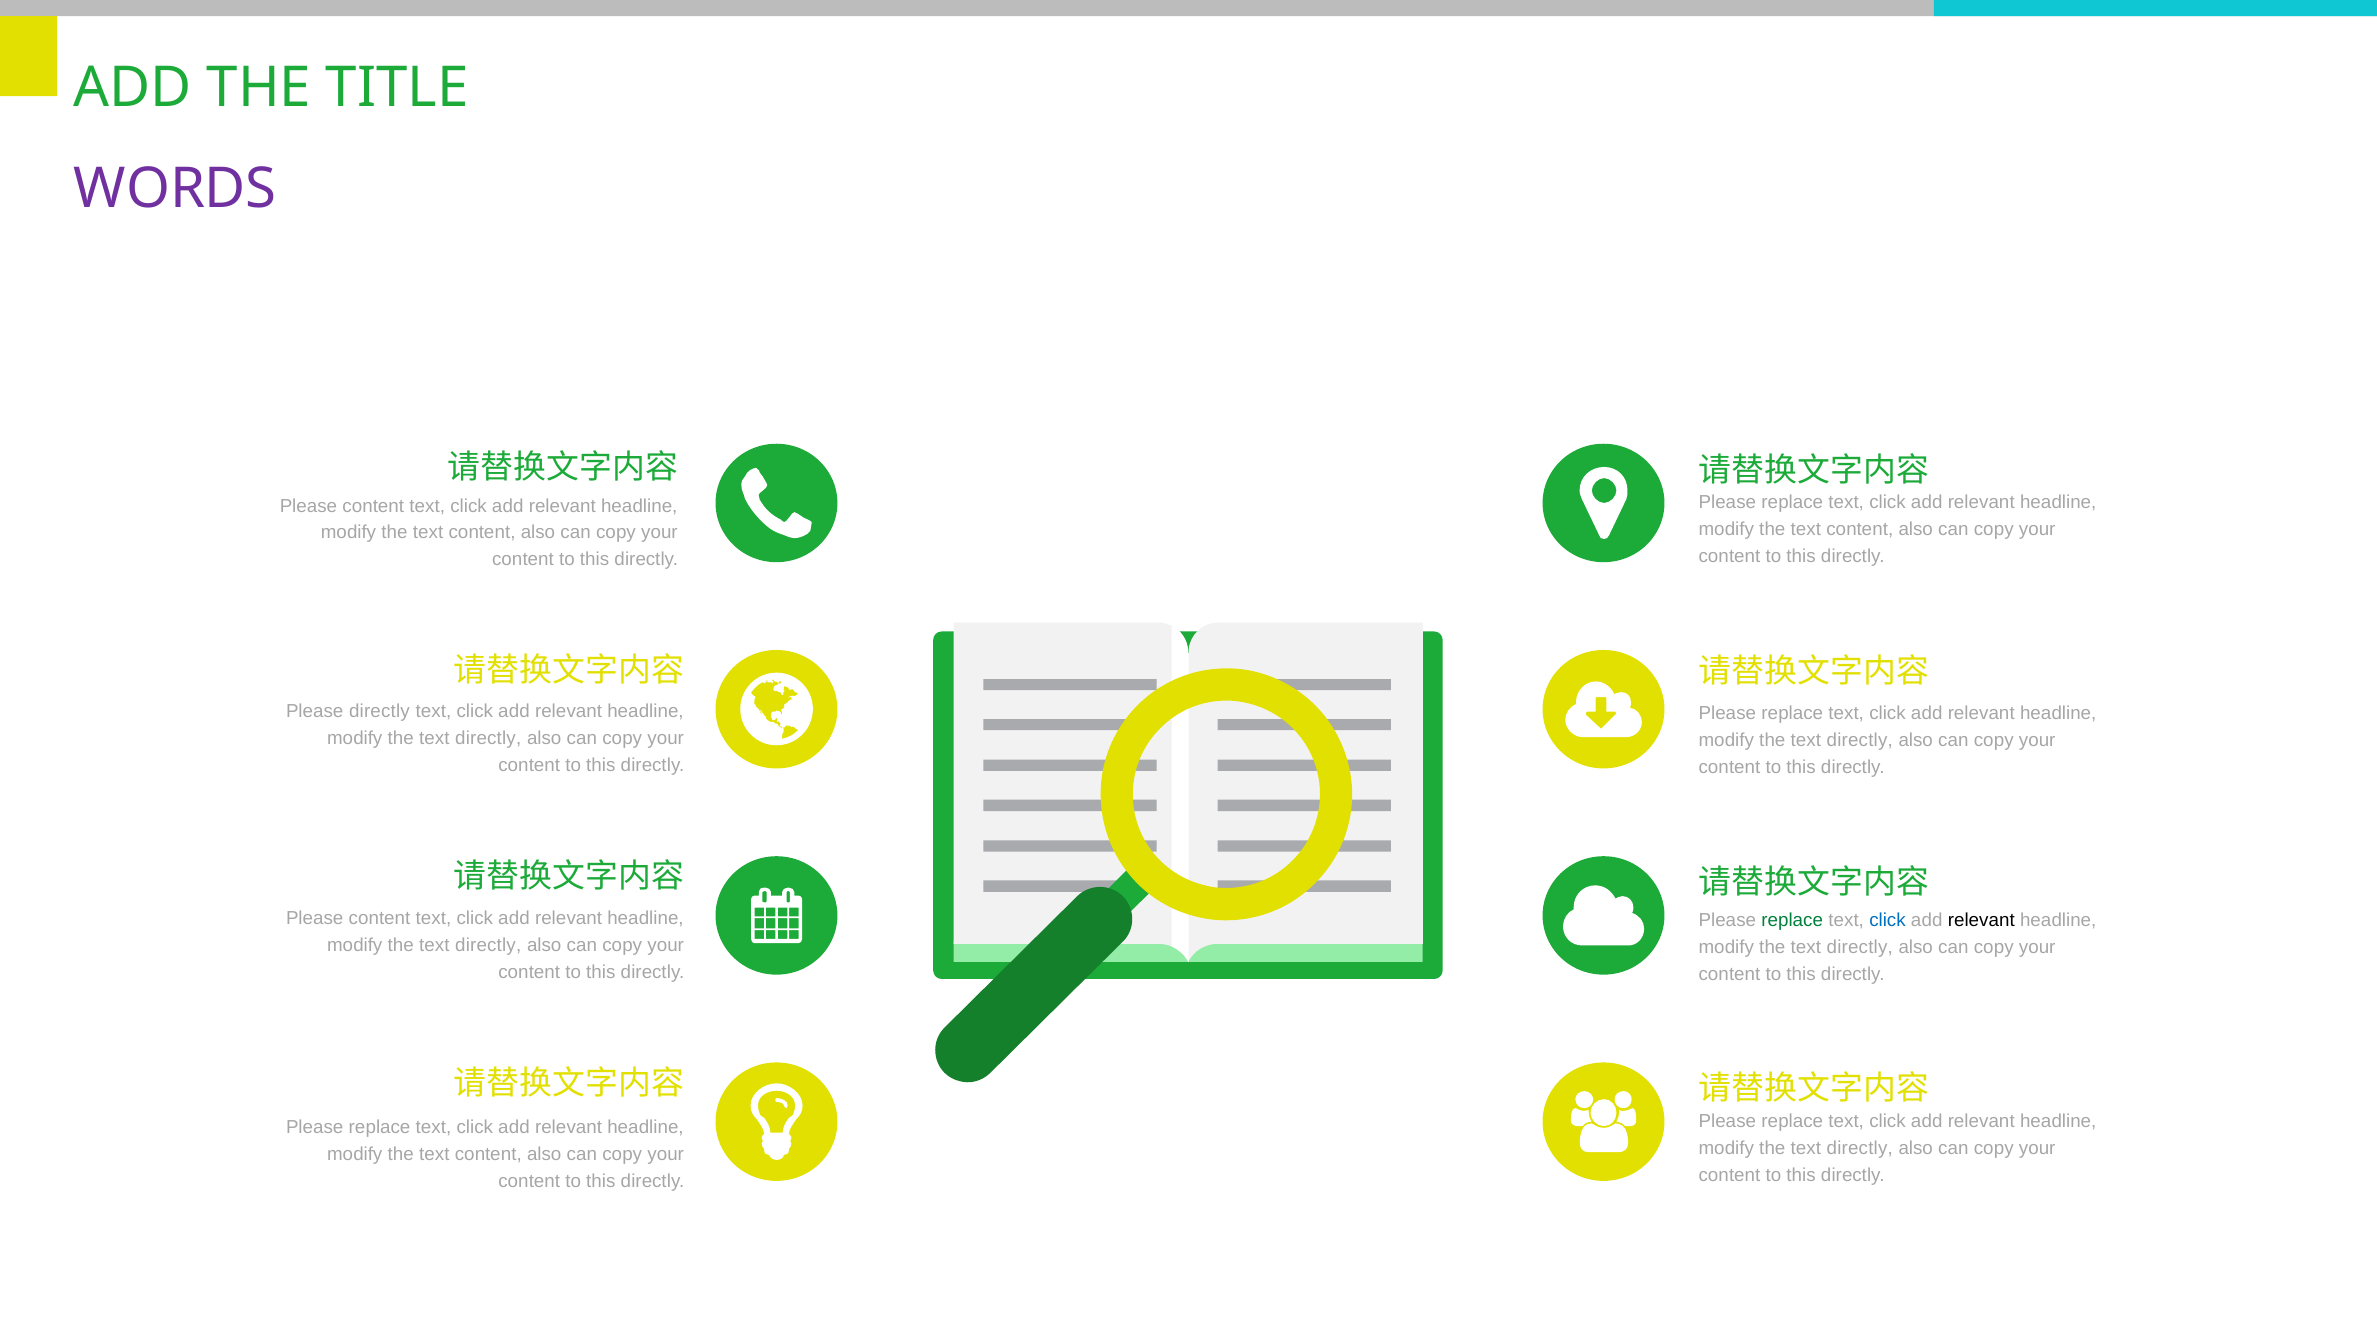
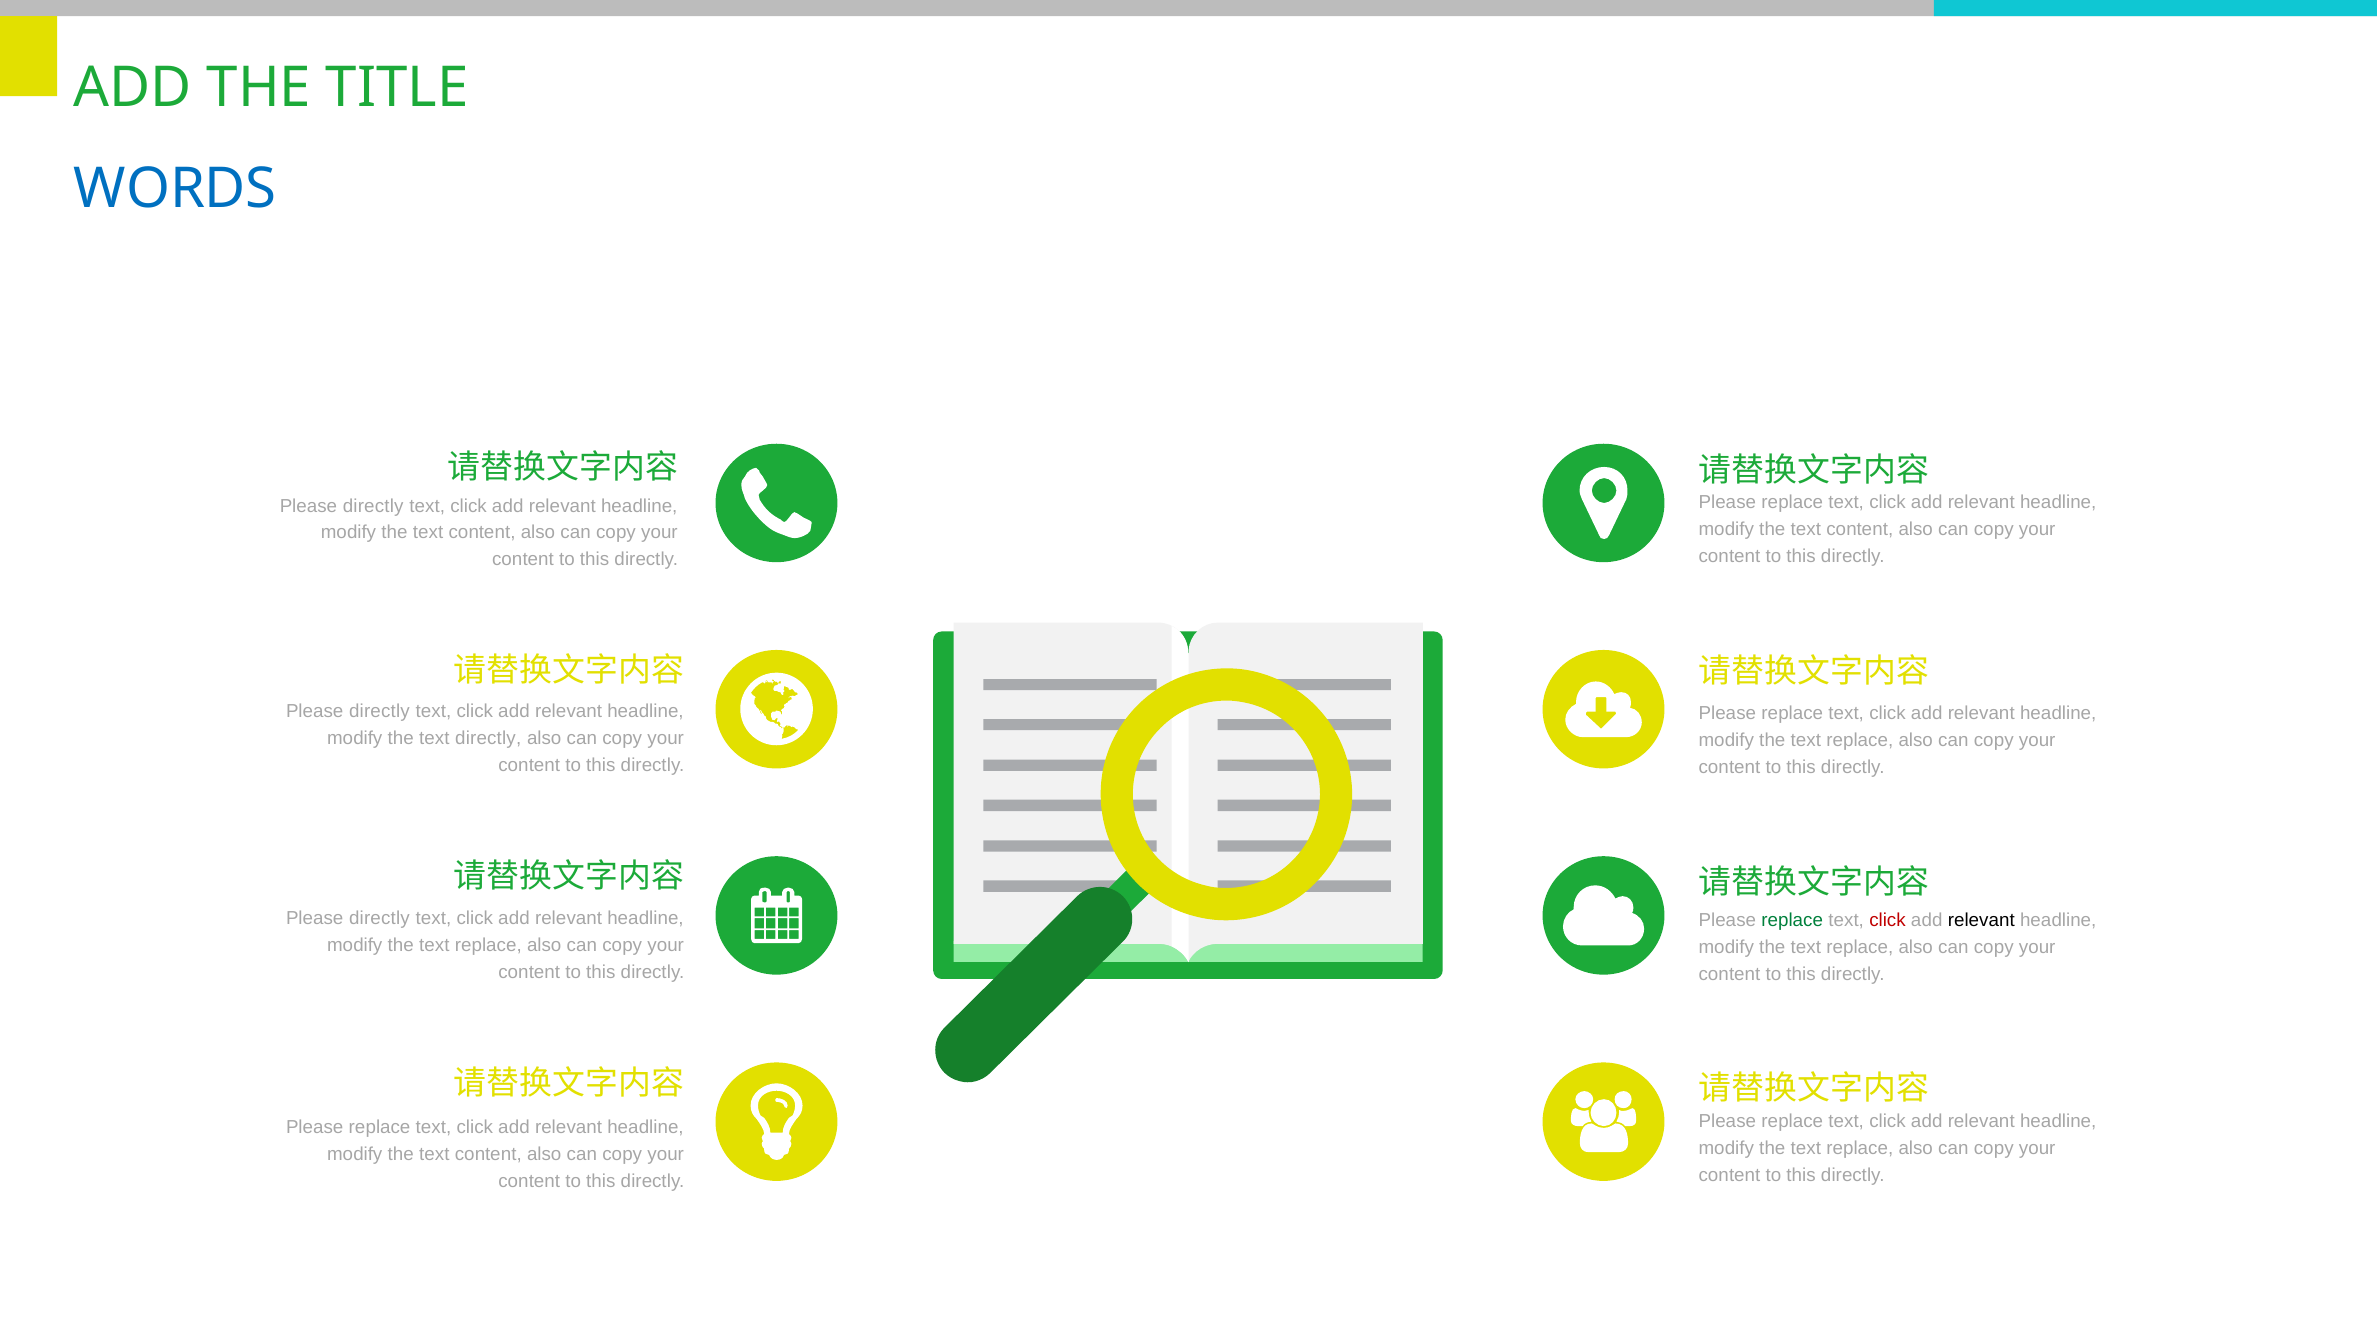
WORDS colour: purple -> blue
content at (373, 506): content -> directly
directly at (1860, 741): directly -> replace
content at (380, 918): content -> directly
click at (1888, 920) colour: blue -> red
directly at (488, 945): directly -> replace
directly at (1860, 947): directly -> replace
directly at (1860, 1148): directly -> replace
